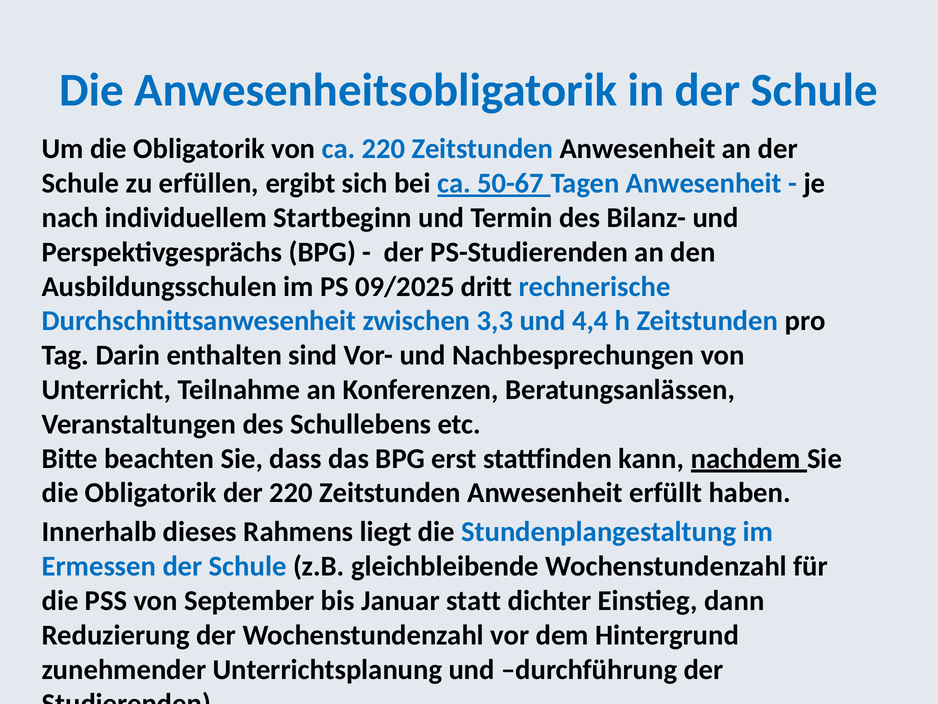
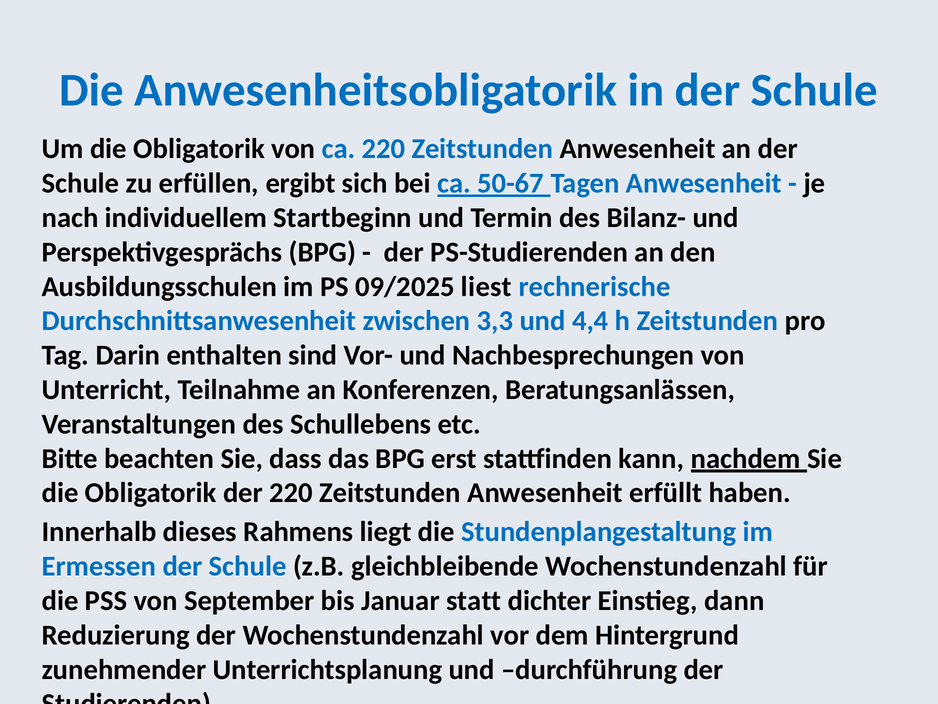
dritt: dritt -> liest
